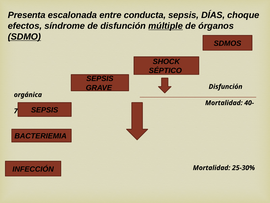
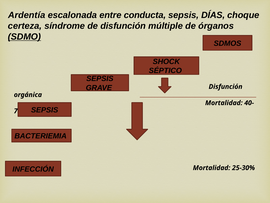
Presenta: Presenta -> Ardentía
efectos: efectos -> certeza
múltiple underline: present -> none
